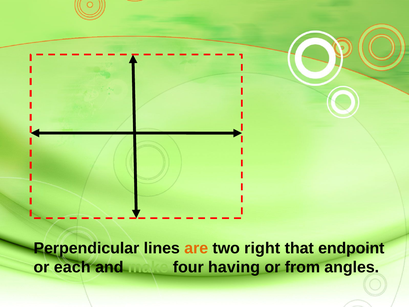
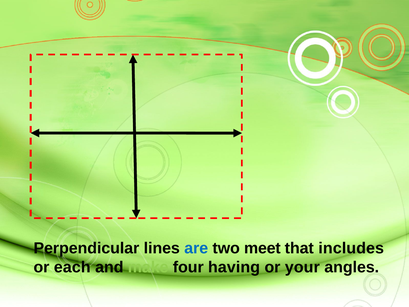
are colour: orange -> blue
right: right -> meet
endpoint: endpoint -> includes
from: from -> your
